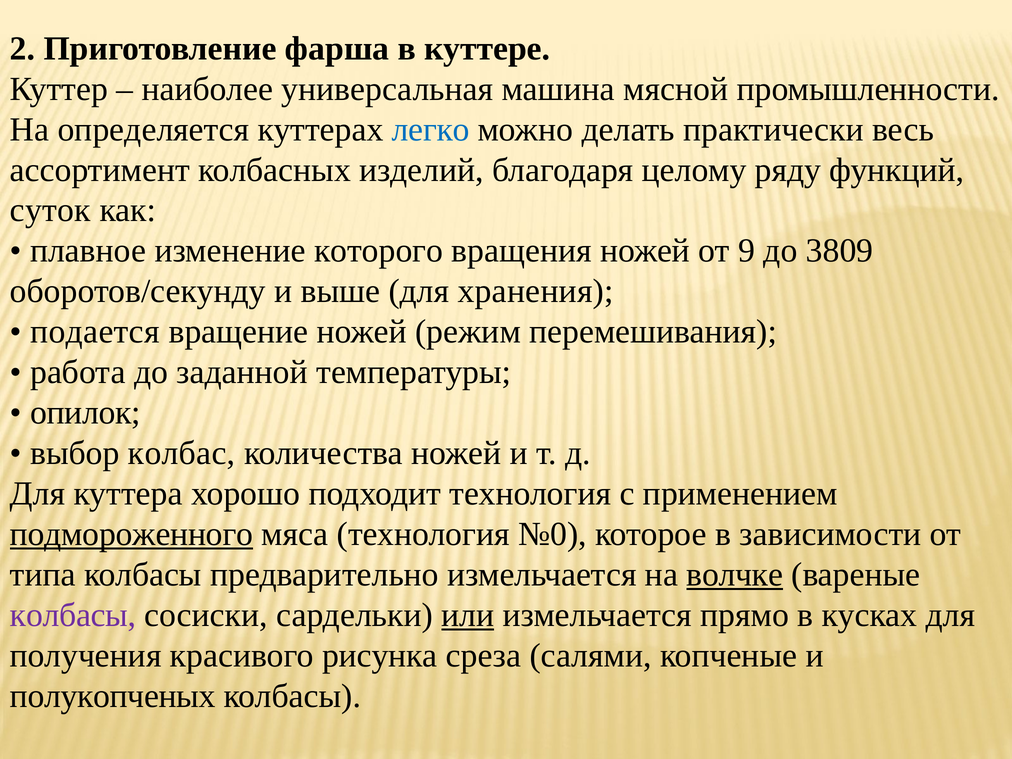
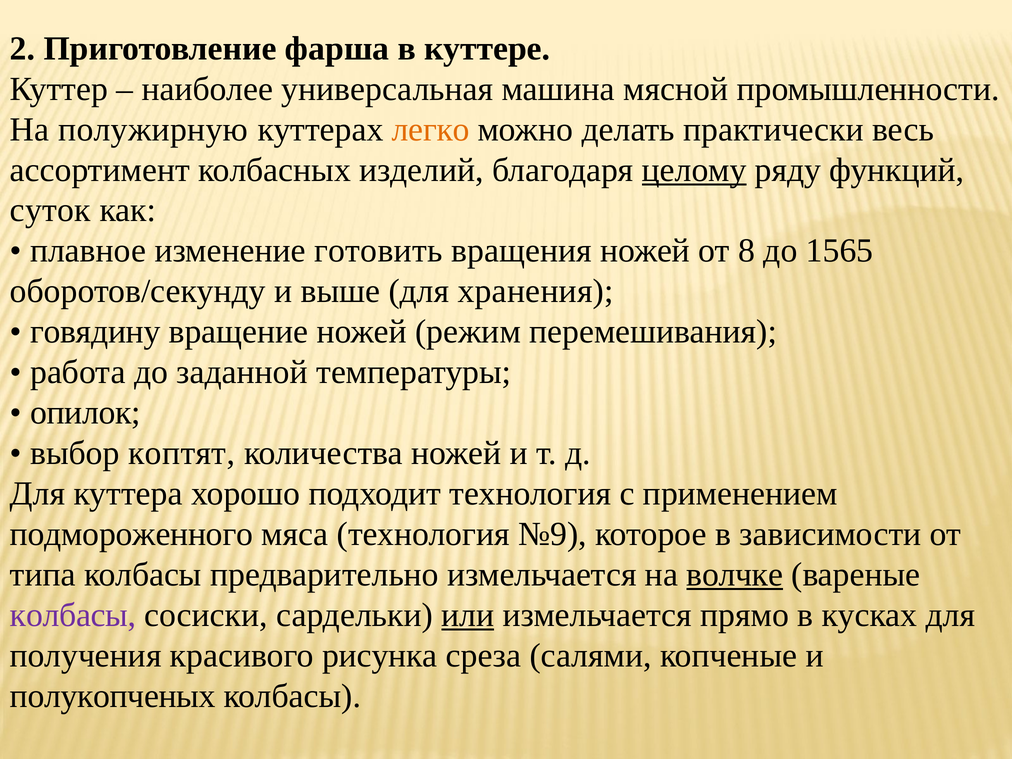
определяется: определяется -> полужирную
легко colour: blue -> orange
целому underline: none -> present
которого: которого -> готовить
9: 9 -> 8
3809: 3809 -> 1565
подается: подается -> говядину
колбас: колбас -> коптят
подмороженного underline: present -> none
№0: №0 -> №9
